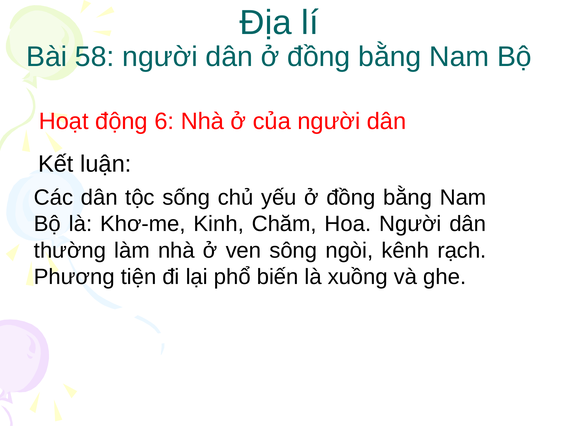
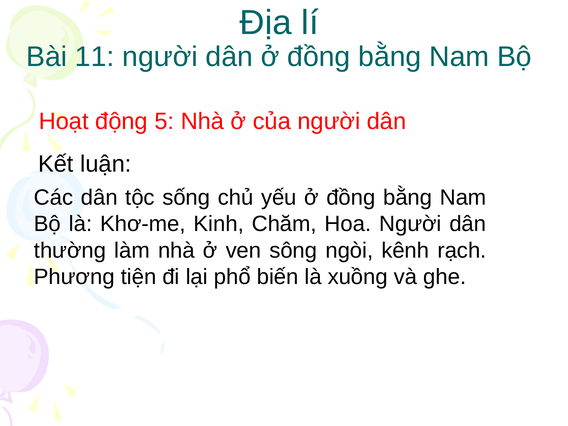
58: 58 -> 11
6: 6 -> 5
